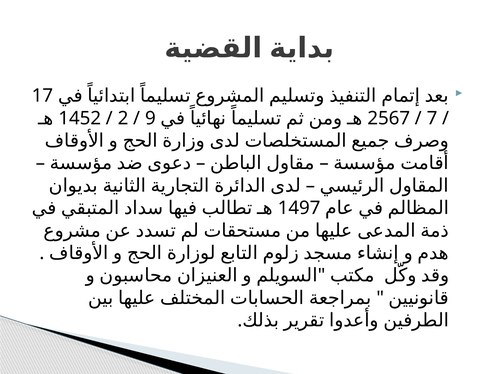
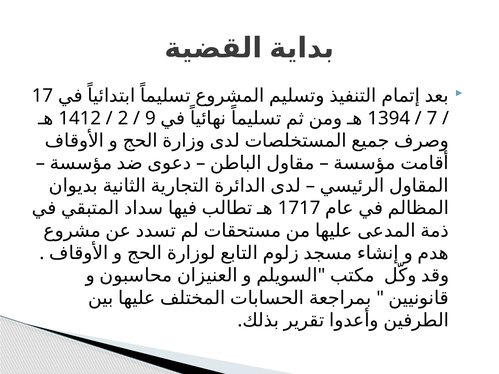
1452: 1452 -> 1412
2567: 2567 -> 1394
1497: 1497 -> 1717
